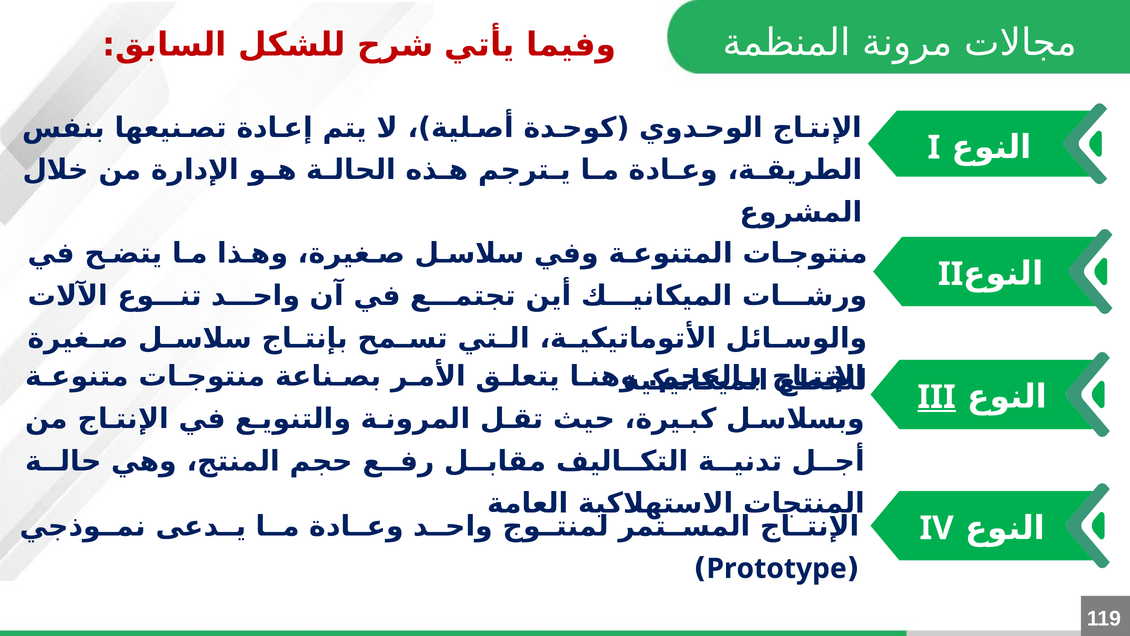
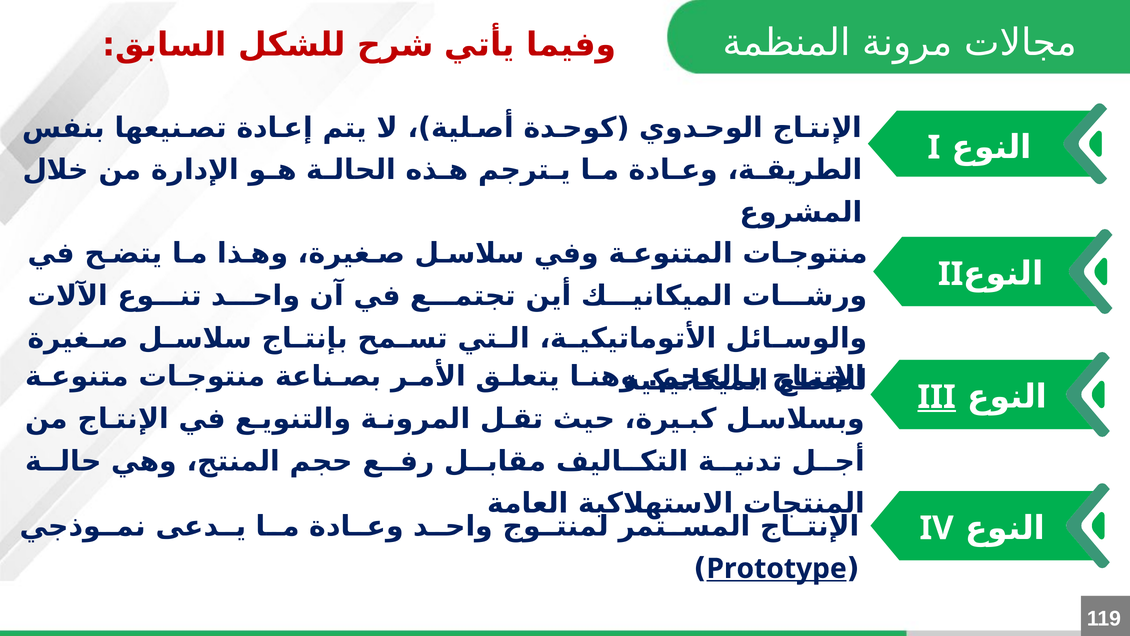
Prototype underline: none -> present
